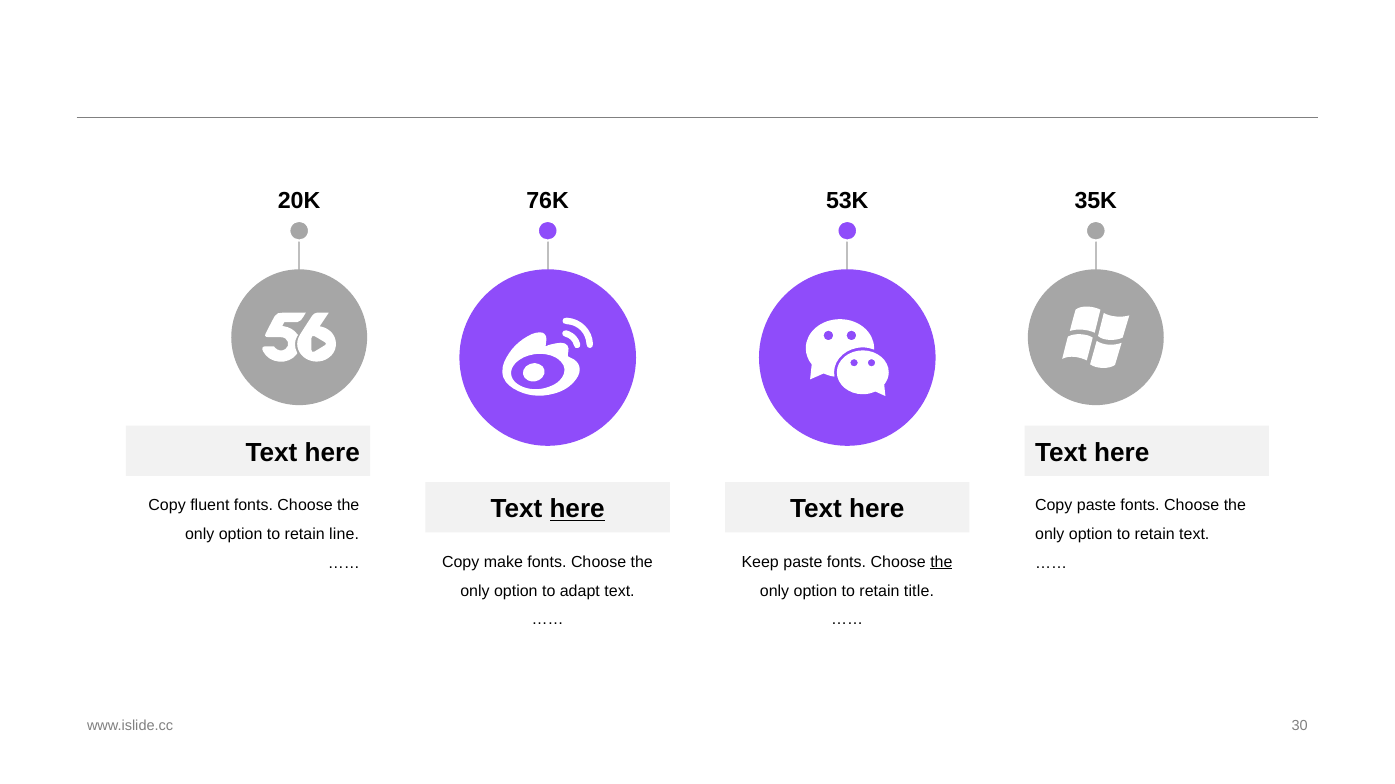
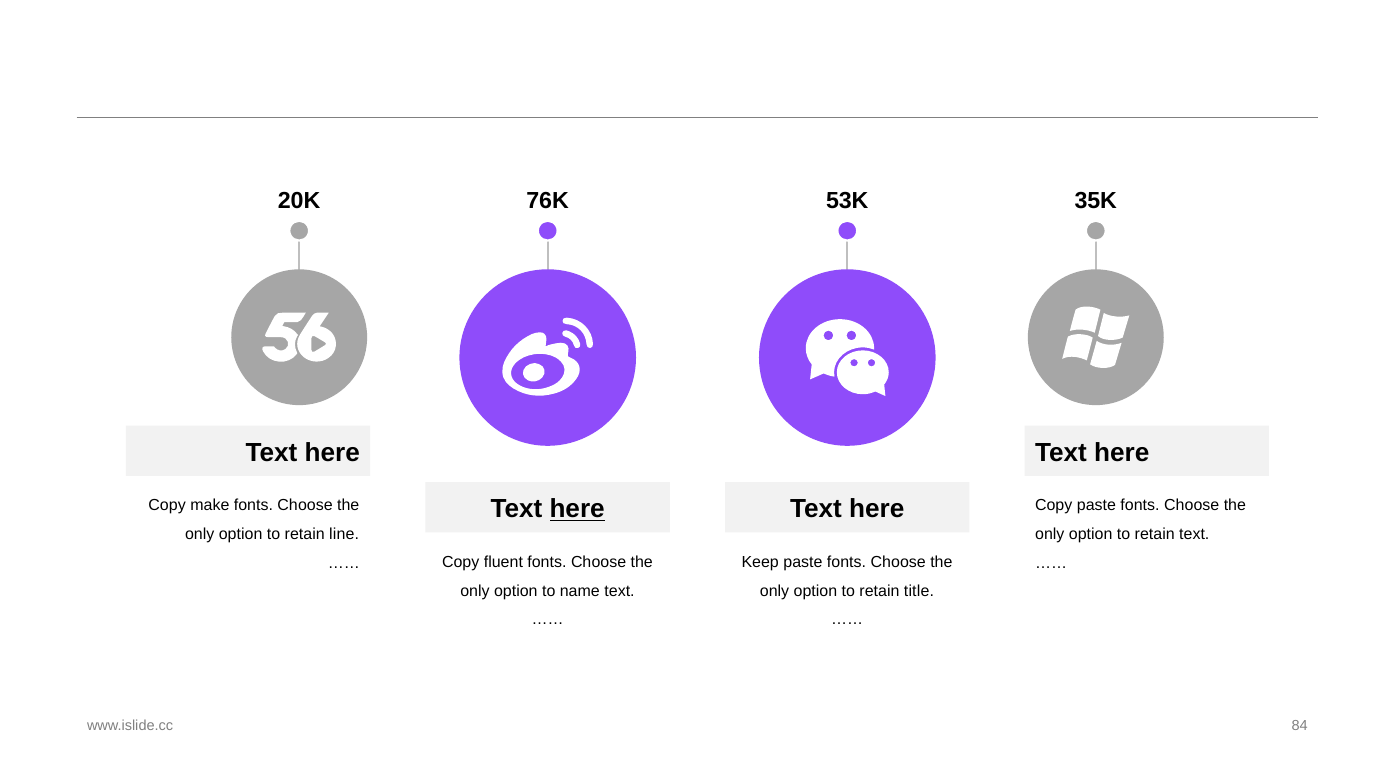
fluent: fluent -> make
make: make -> fluent
the at (941, 563) underline: present -> none
adapt: adapt -> name
30: 30 -> 84
